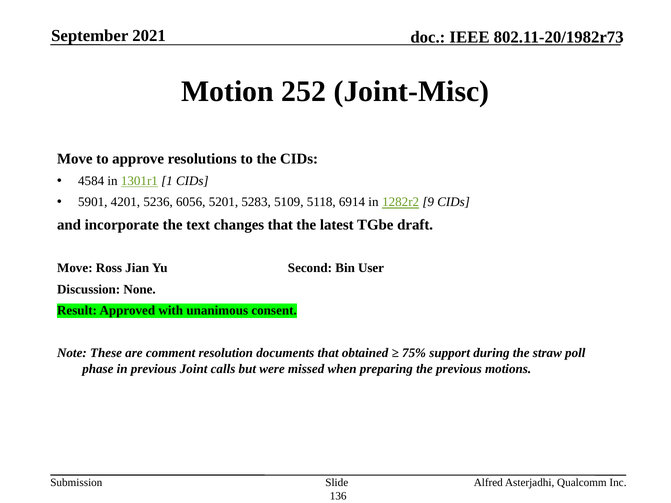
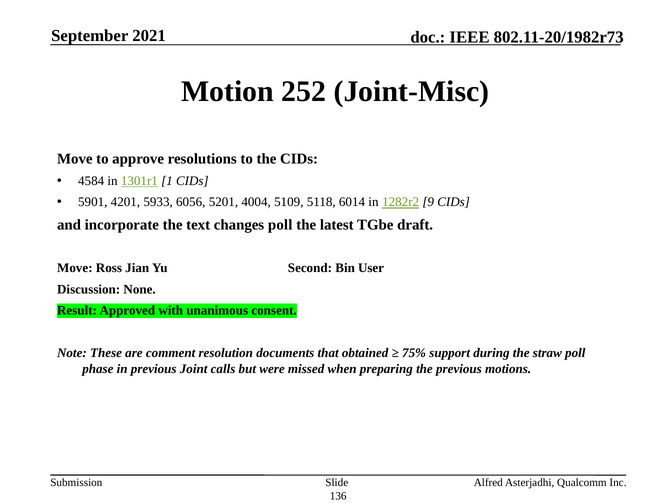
5236: 5236 -> 5933
5283: 5283 -> 4004
6914: 6914 -> 6014
changes that: that -> poll
